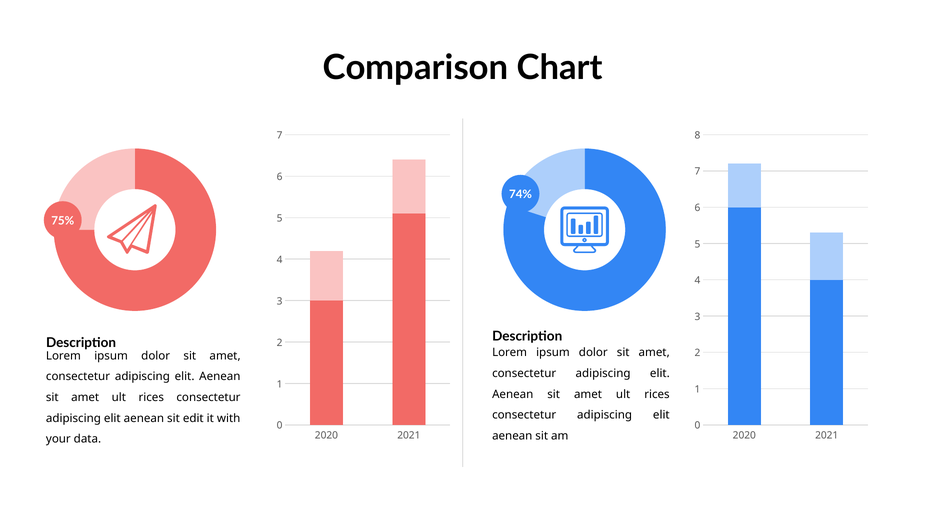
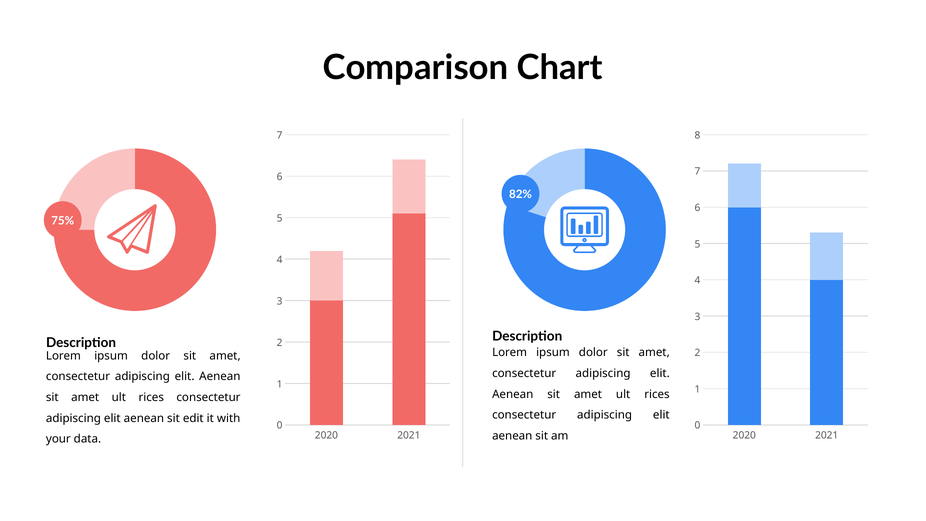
74%: 74% -> 82%
